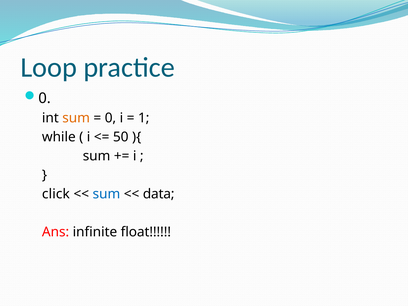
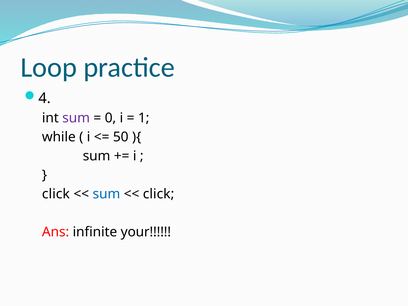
0 at (45, 98): 0 -> 4
sum at (76, 118) colour: orange -> purple
data at (159, 194): data -> click
float: float -> your
